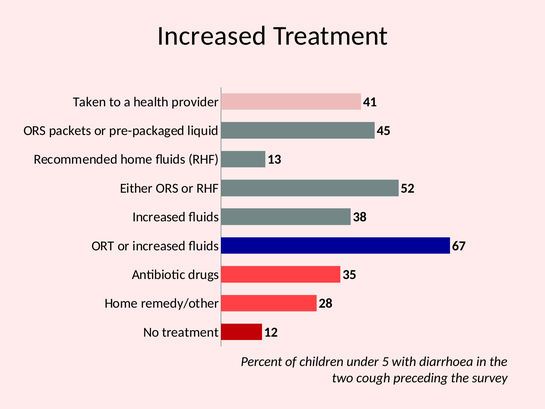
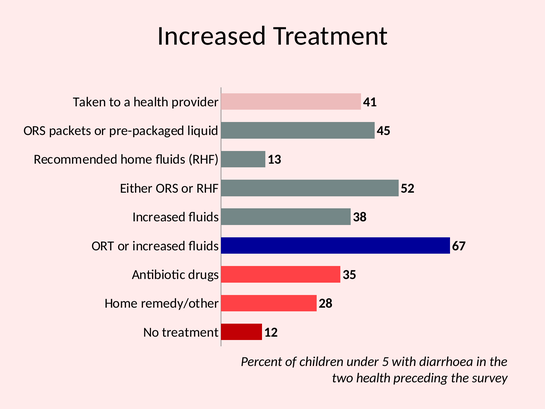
two cough: cough -> health
